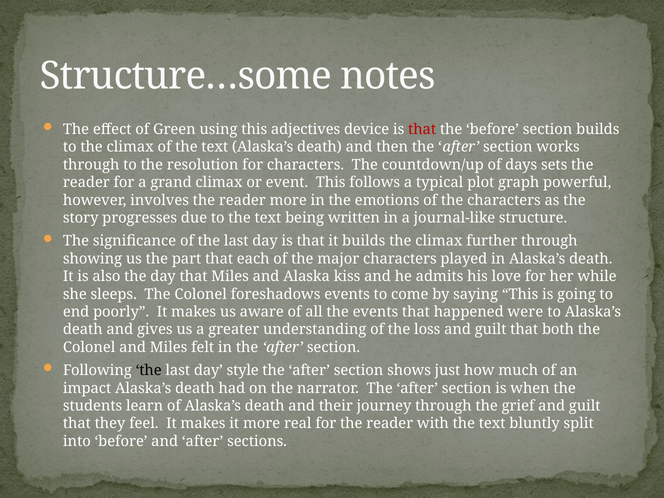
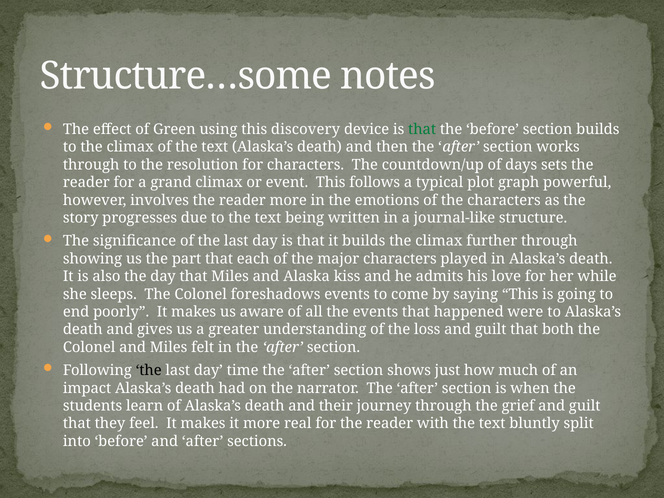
adjectives: adjectives -> discovery
that at (422, 129) colour: red -> green
style: style -> time
